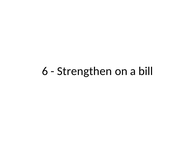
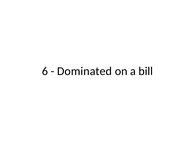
Strengthen: Strengthen -> Dominated
